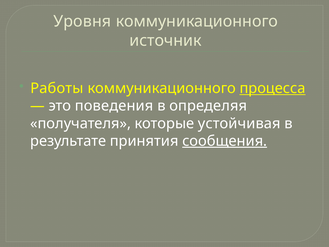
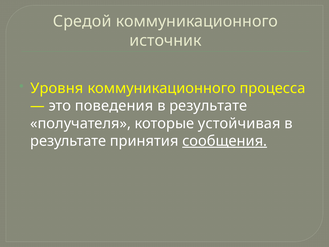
Уровня: Уровня -> Средой
Работы: Работы -> Уровня
процесса underline: present -> none
определяя at (208, 106): определяя -> результате
